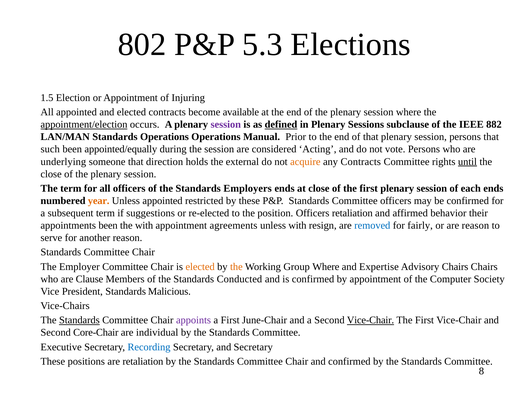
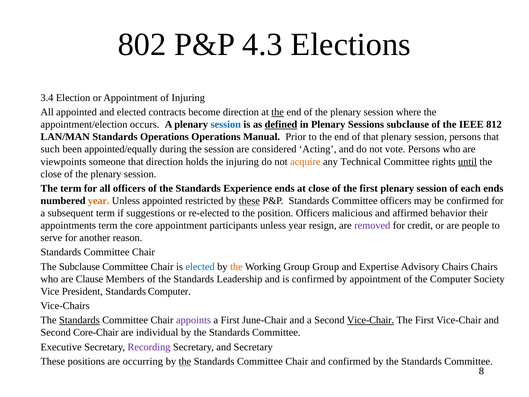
5.3: 5.3 -> 4.3
1.5: 1.5 -> 3.4
become available: available -> direction
the at (278, 112) underline: none -> present
appointment/election underline: present -> none
session at (226, 124) colour: purple -> blue
882: 882 -> 812
underlying: underlying -> viewpoints
the external: external -> injuring
any Contracts: Contracts -> Technical
Employers: Employers -> Experience
these at (249, 201) underline: none -> present
Officers retaliation: retaliation -> malicious
appointments been: been -> term
the with: with -> core
agreements: agreements -> participants
unless with: with -> year
removed colour: blue -> purple
fairly: fairly -> credit
are reason: reason -> people
The Employer: Employer -> Subclause
elected at (200, 266) colour: orange -> blue
Group Where: Where -> Group
Conducted: Conducted -> Leadership
Standards Malicious: Malicious -> Computer
Recording colour: blue -> purple
are retaliation: retaliation -> occurring
the at (185, 361) underline: none -> present
